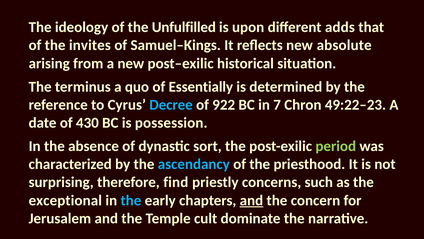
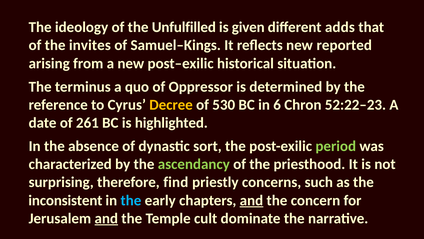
upon: upon -> given
absolute: absolute -> reported
Essentially: Essentially -> Oppressor
Decree colour: light blue -> yellow
922: 922 -> 530
7: 7 -> 6
49:22–23: 49:22–23 -> 52:22–23
430: 430 -> 261
possession: possession -> highlighted
ascendancy colour: light blue -> light green
exceptional: exceptional -> inconsistent
and at (106, 218) underline: none -> present
